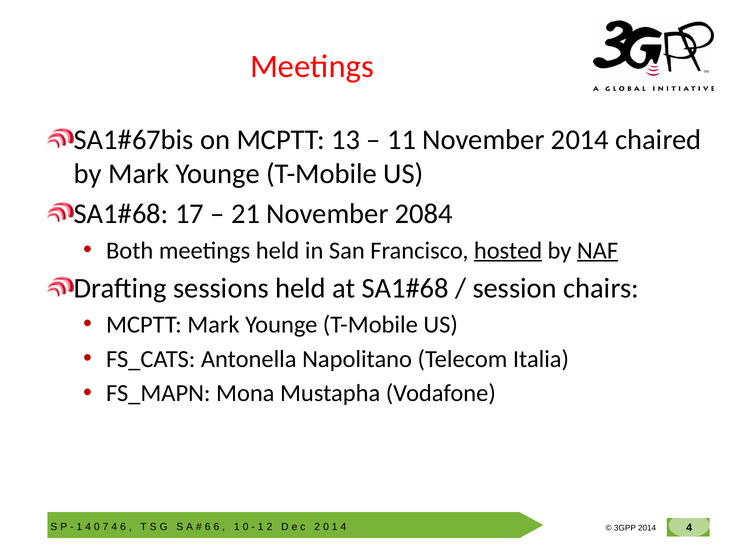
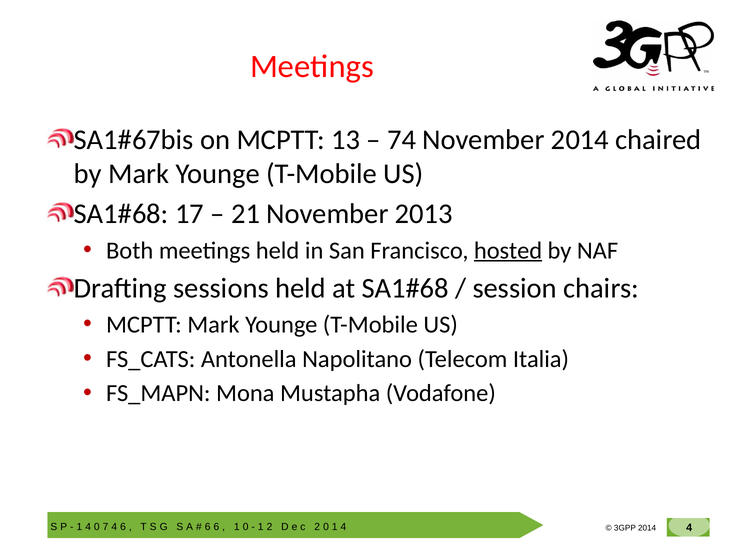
11: 11 -> 74
2084: 2084 -> 2013
NAF underline: present -> none
